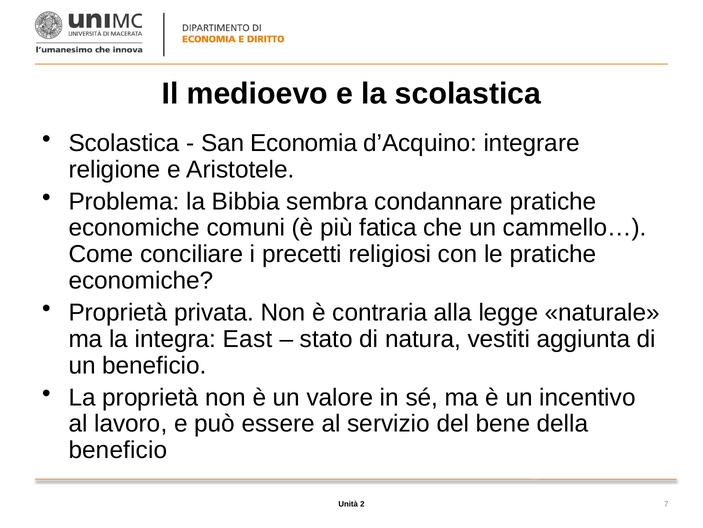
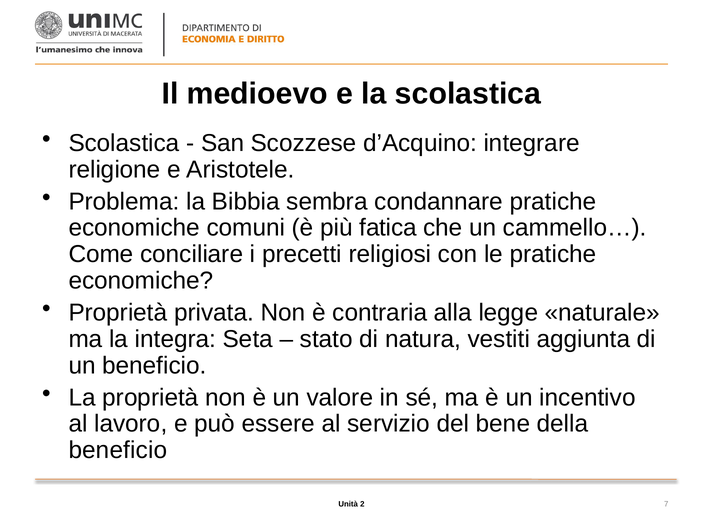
Economia: Economia -> Scozzese
East: East -> Seta
